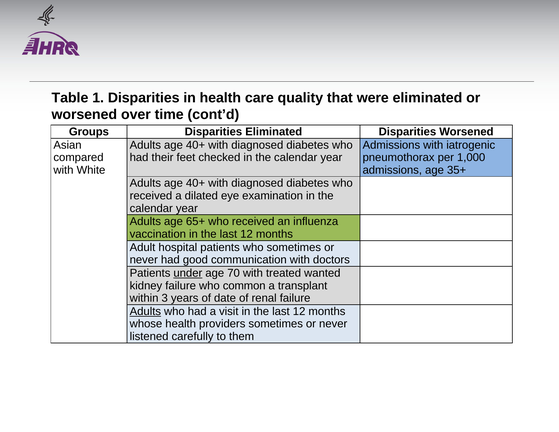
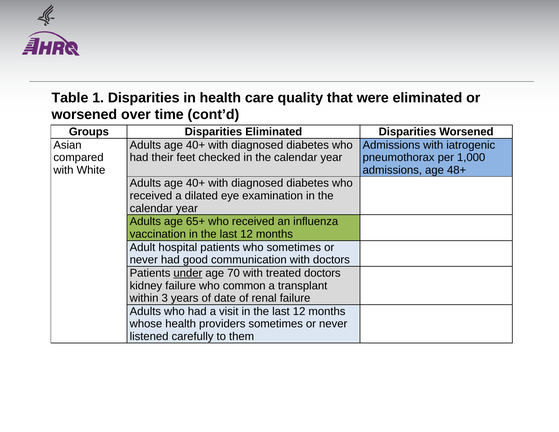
35+: 35+ -> 48+
treated wanted: wanted -> doctors
Adults at (145, 311) underline: present -> none
